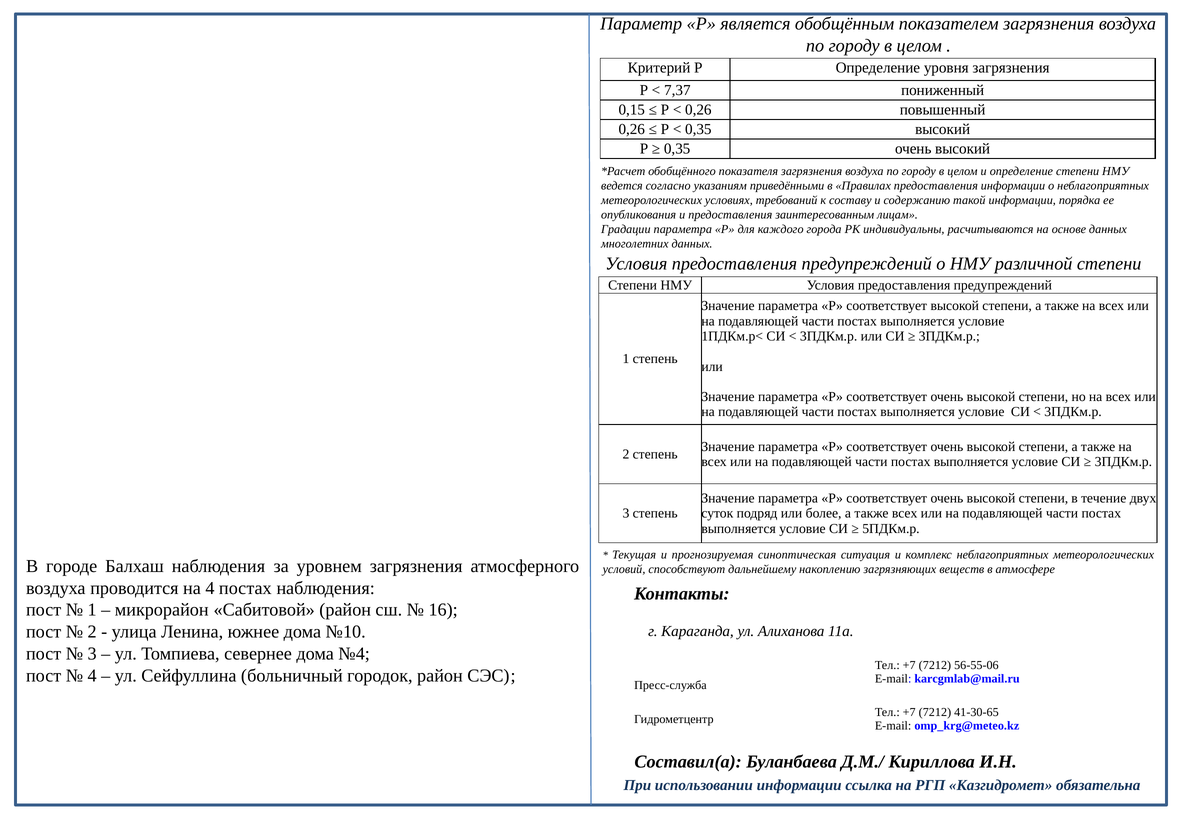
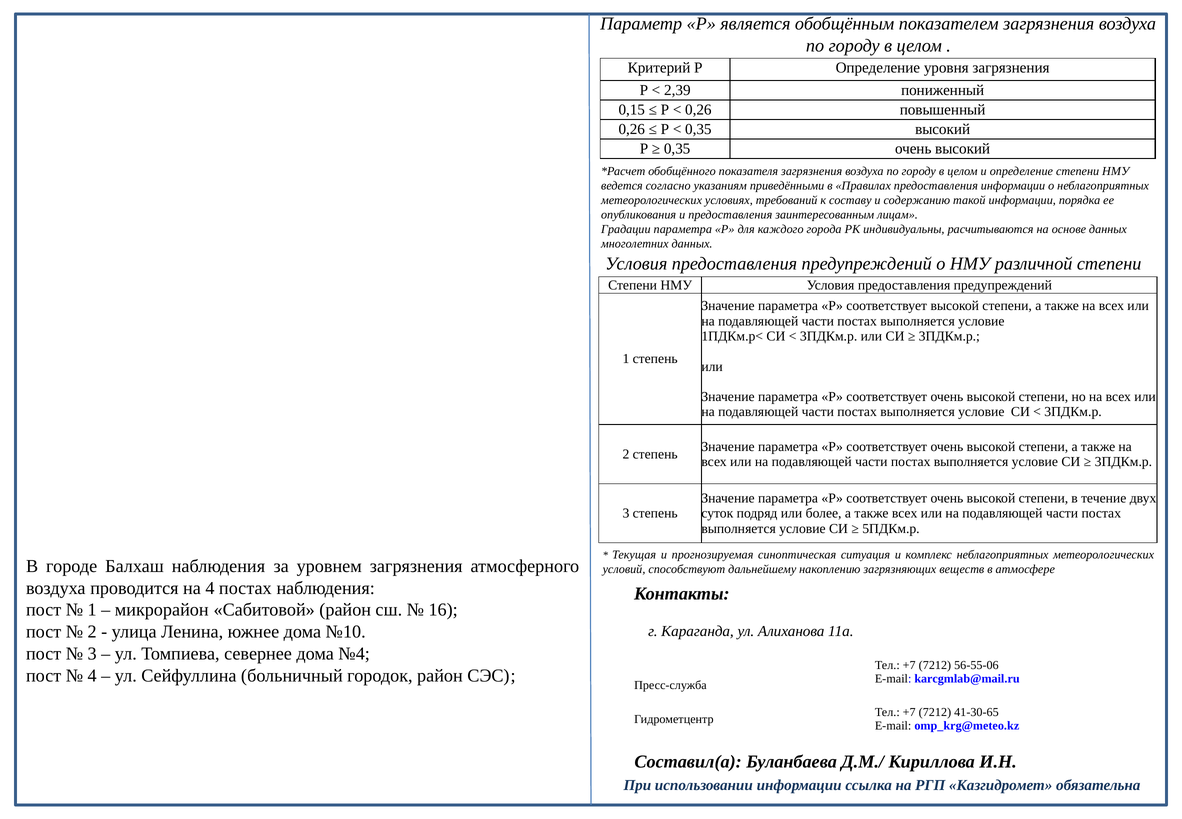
7,37: 7,37 -> 2,39
